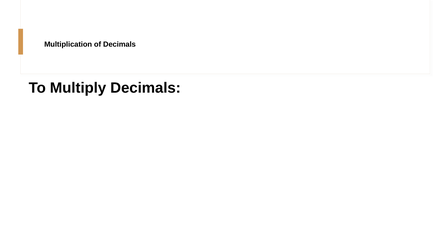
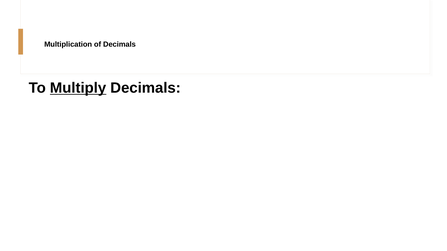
Multiply underline: none -> present
